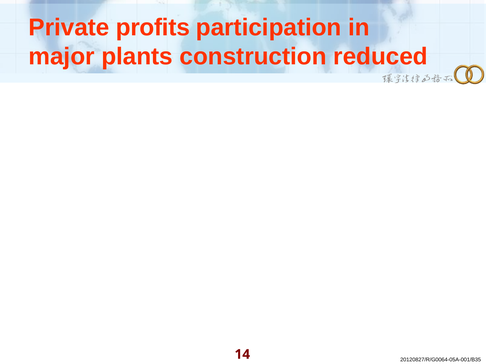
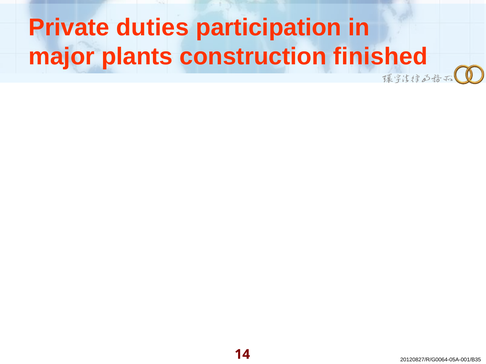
profits: profits -> duties
reduced: reduced -> finished
